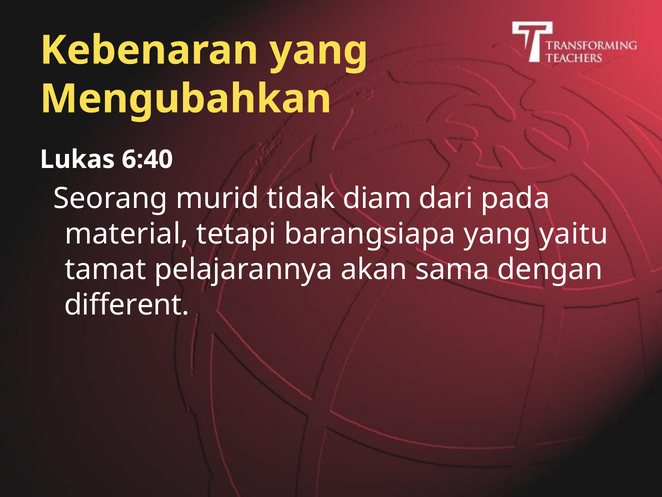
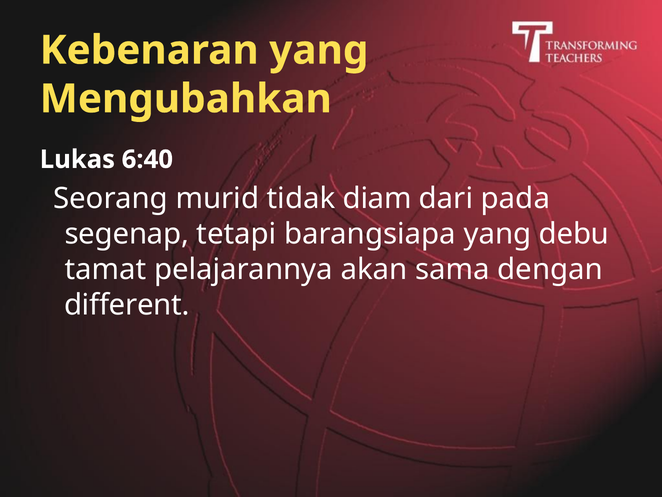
material: material -> segenap
yaitu: yaitu -> debu
